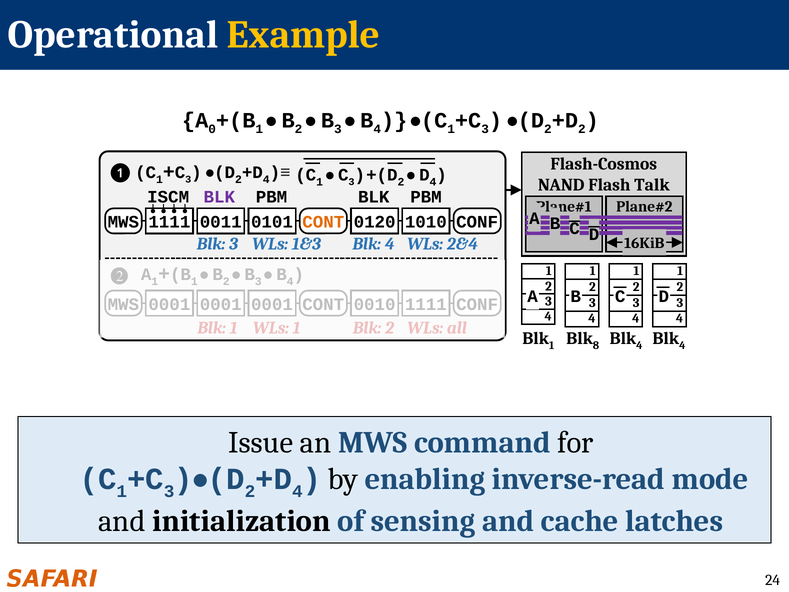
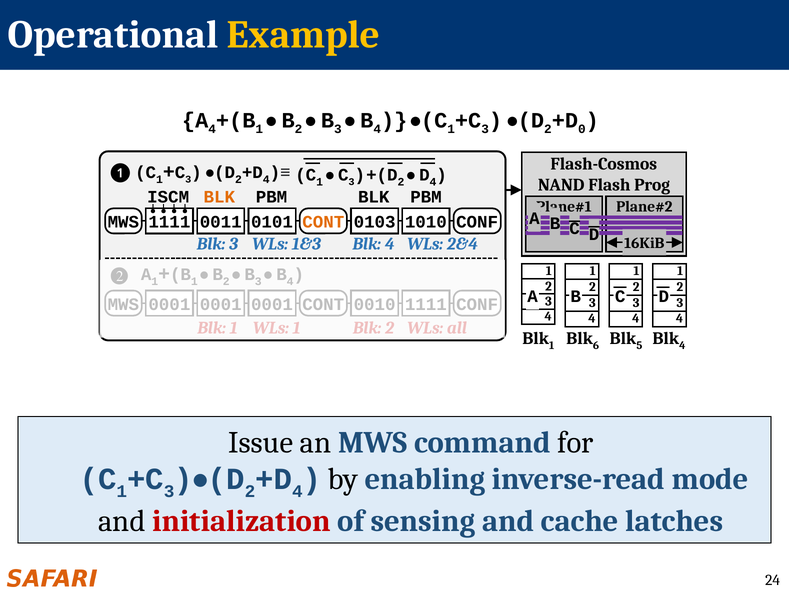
A 0: 0 -> 4
2 at (582, 129): 2 -> 0
Talk: Talk -> Prog
BLK at (219, 197) colour: purple -> orange
0120: 0120 -> 0103
8: 8 -> 6
4 at (639, 345): 4 -> 5
initialization colour: black -> red
